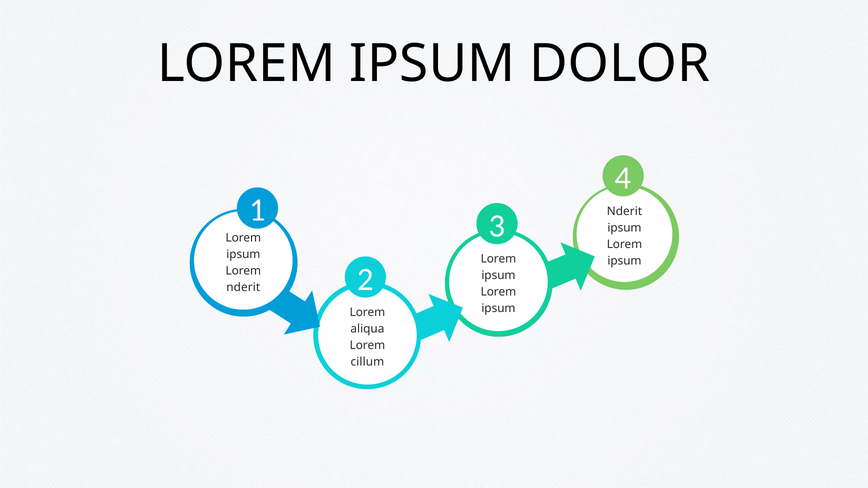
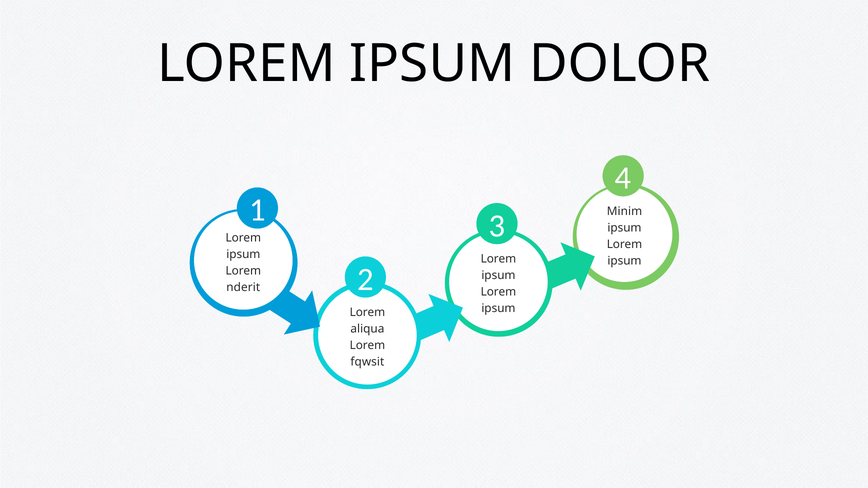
Nderit at (624, 211): Nderit -> Minim
cillum: cillum -> fqwsit
